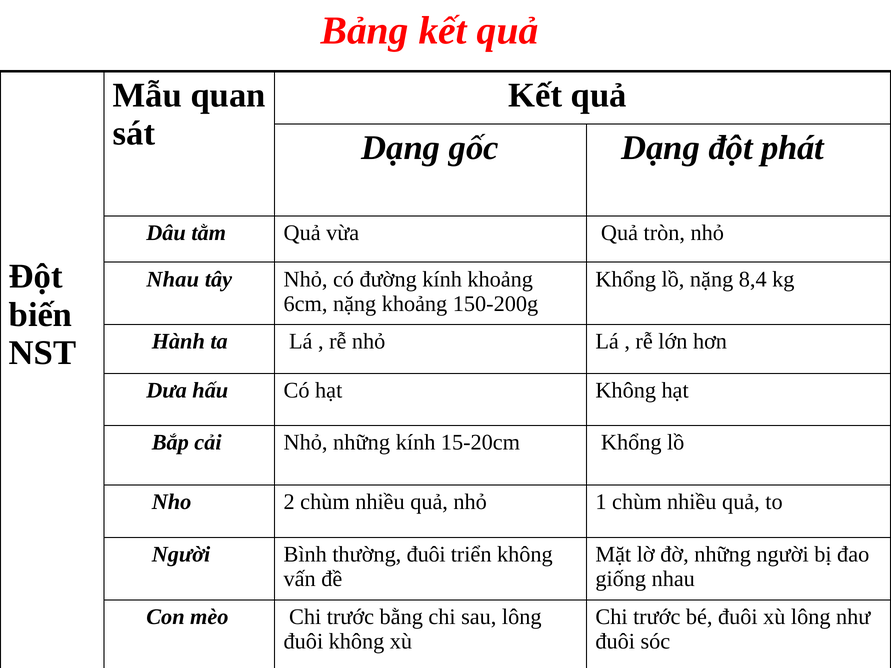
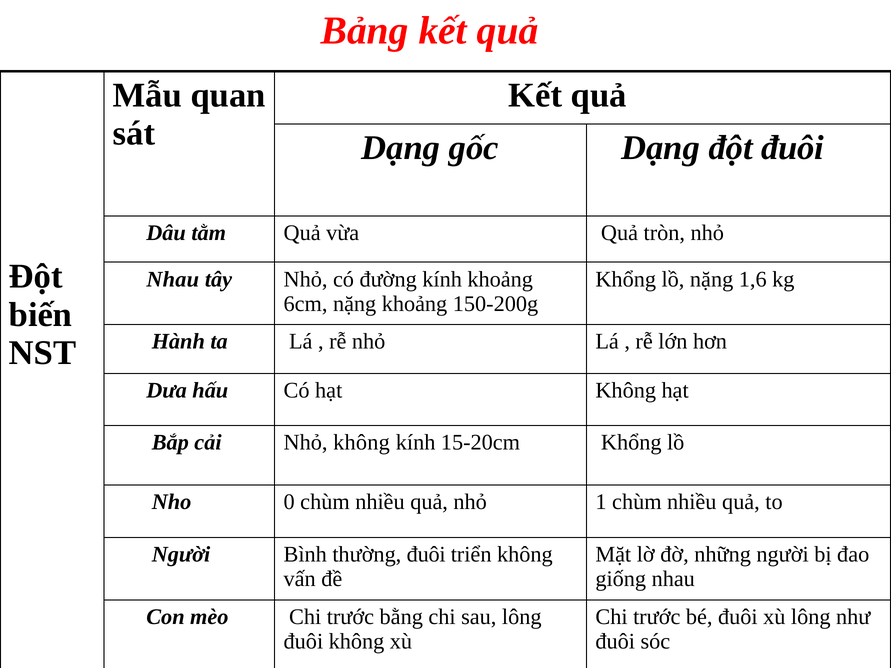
đột phát: phát -> đuôi
8,4: 8,4 -> 1,6
Nhỏ những: những -> không
2: 2 -> 0
